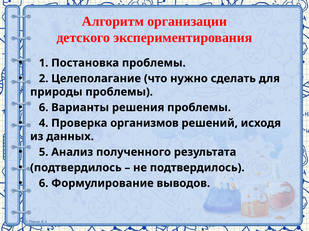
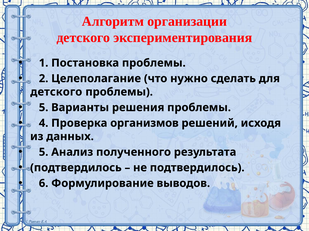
природы at (56, 92): природы -> детского
6 at (44, 108): 6 -> 5
